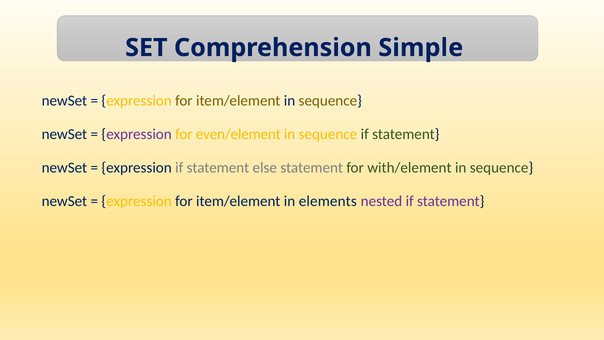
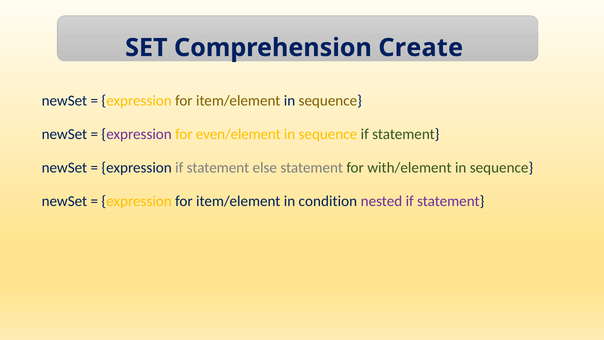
Simple: Simple -> Create
elements: elements -> condition
